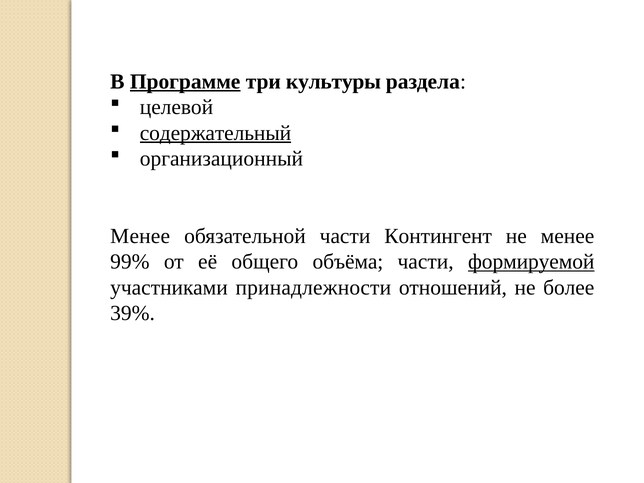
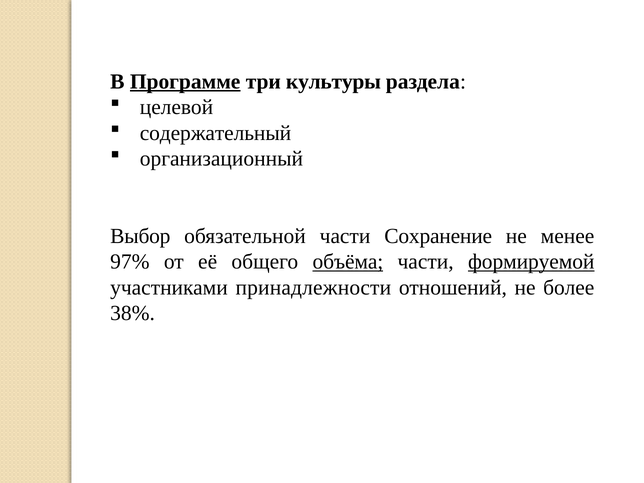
содержательный underline: present -> none
Менее at (140, 236): Менее -> Выбор
Контингент: Контингент -> Сохранение
99%: 99% -> 97%
объёма underline: none -> present
39%: 39% -> 38%
